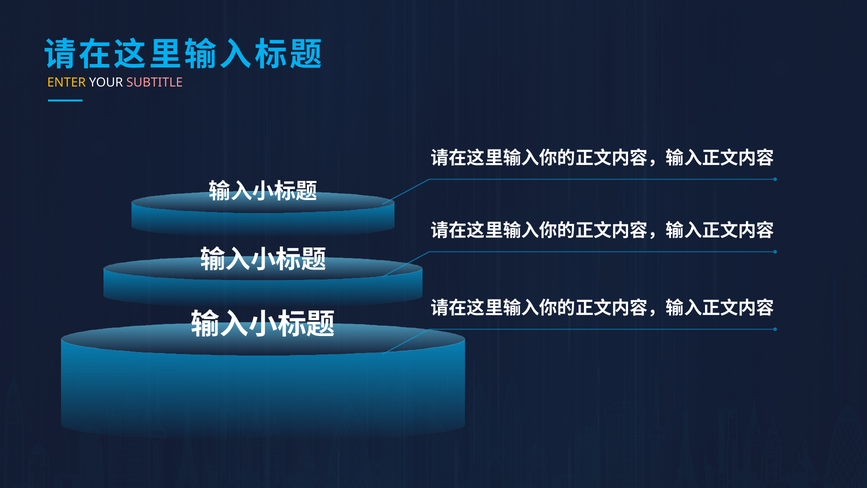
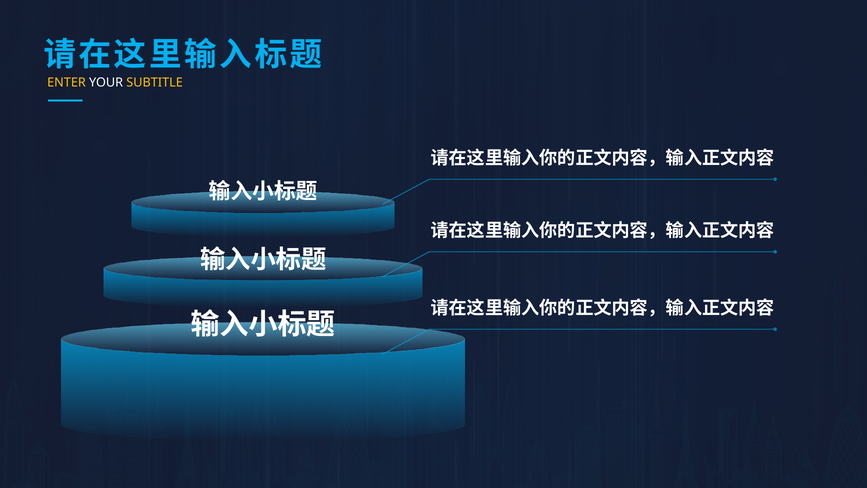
SUBTITLE colour: pink -> yellow
